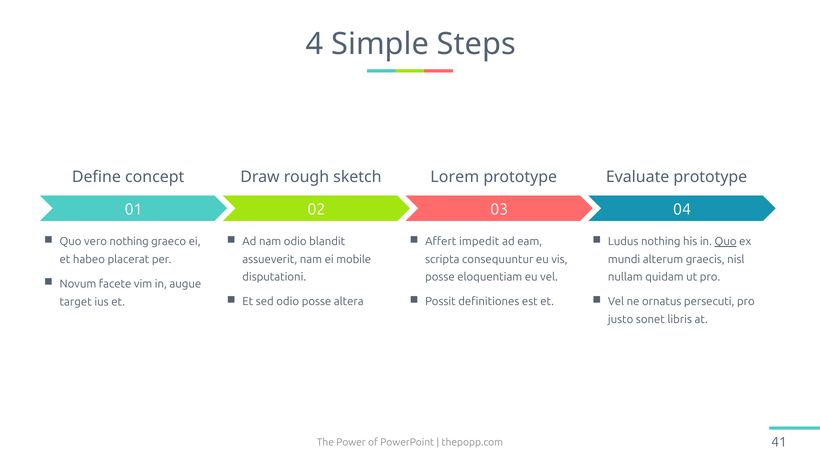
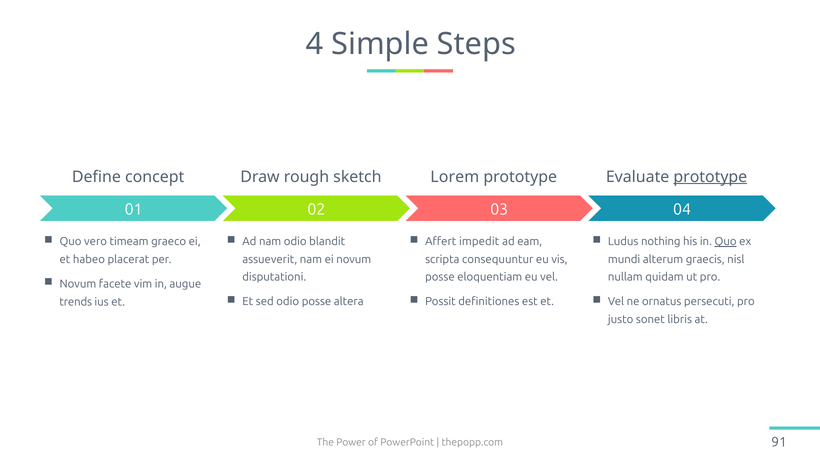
prototype at (710, 177) underline: none -> present
vero nothing: nothing -> timeam
ei mobile: mobile -> novum
target: target -> trends
41: 41 -> 91
